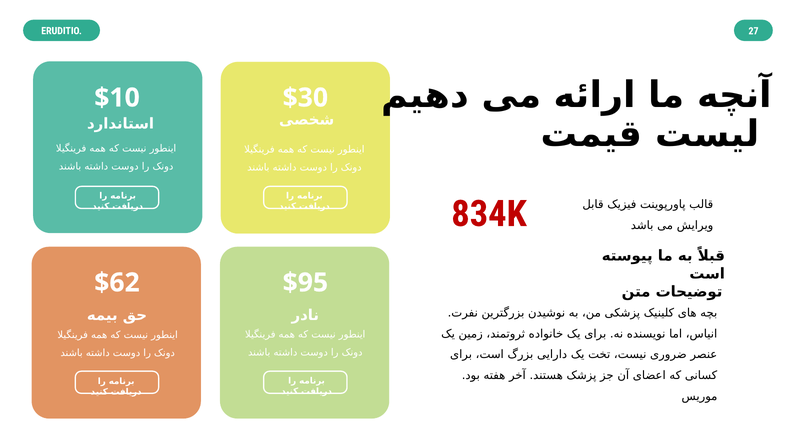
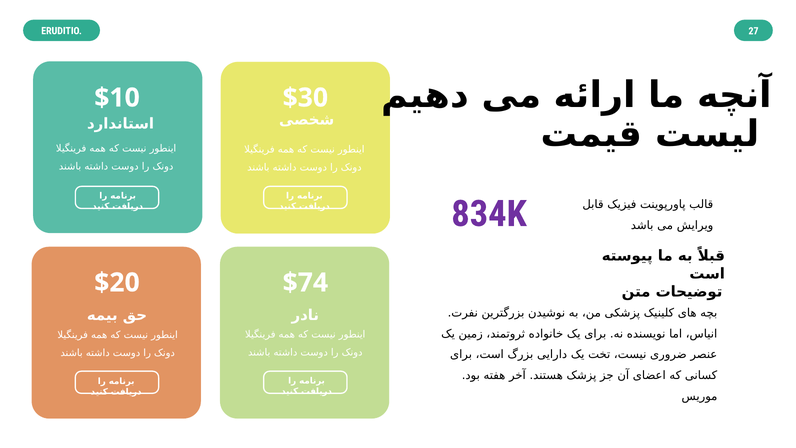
834K colour: red -> purple
$62: $62 -> $20
$95: $95 -> $74
